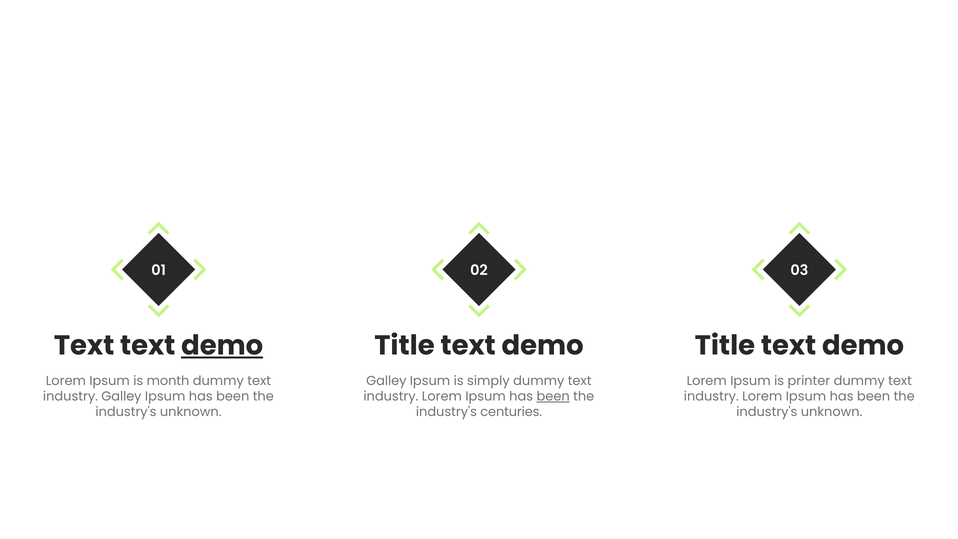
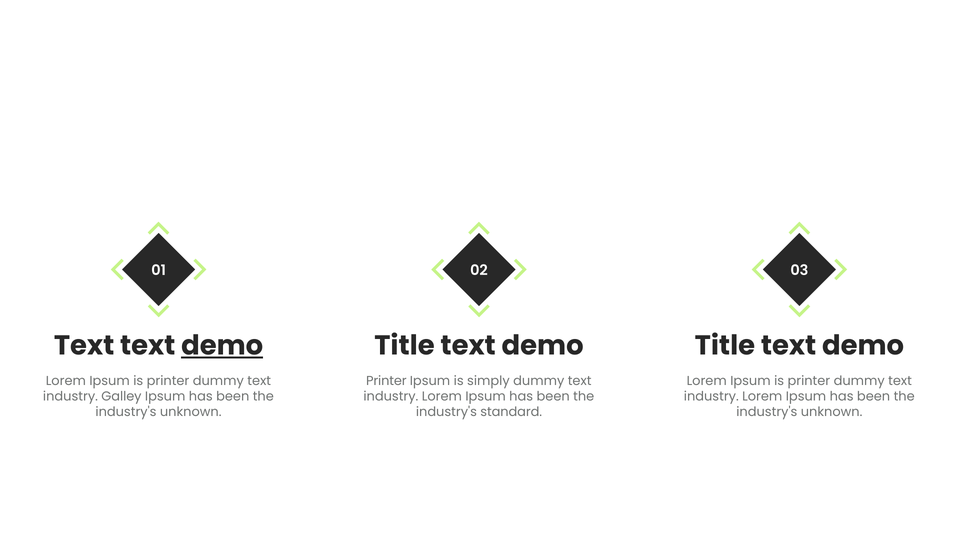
month at (168, 381): month -> printer
Galley at (386, 381): Galley -> Printer
been at (553, 396) underline: present -> none
centuries: centuries -> standard
